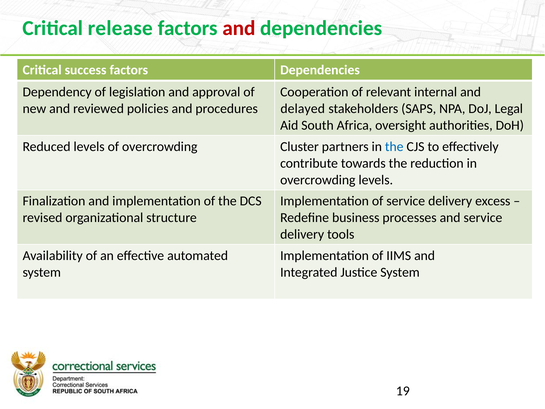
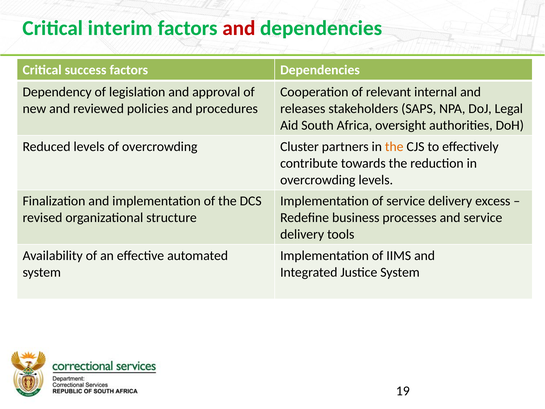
release: release -> interim
delayed: delayed -> releases
the at (394, 146) colour: blue -> orange
